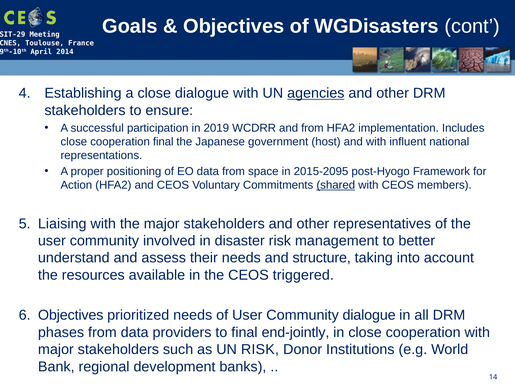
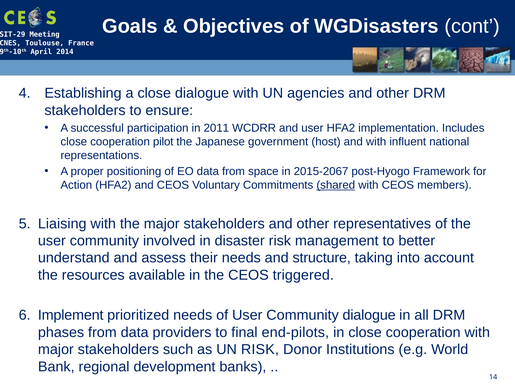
agencies underline: present -> none
2019: 2019 -> 2011
and from: from -> user
cooperation final: final -> pilot
2015-2095: 2015-2095 -> 2015-2067
Objectives at (71, 315): Objectives -> Implement
end-jointly: end-jointly -> end-pilots
